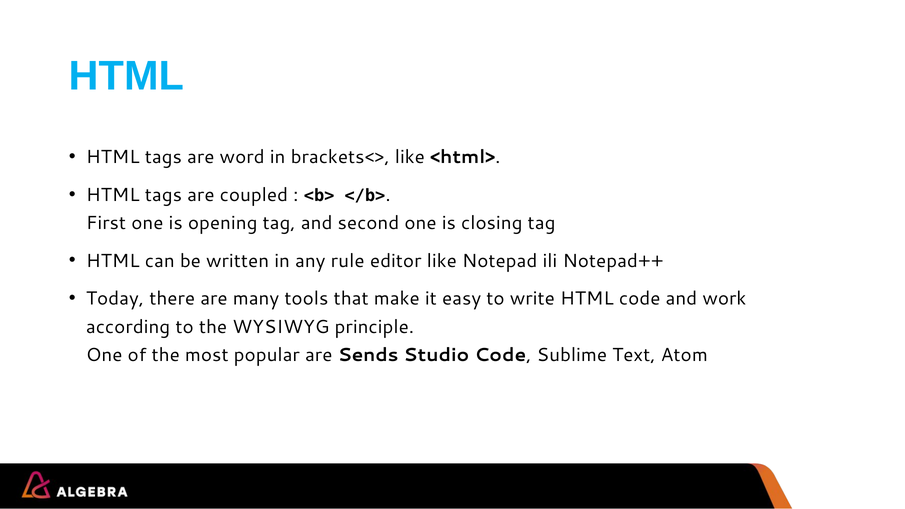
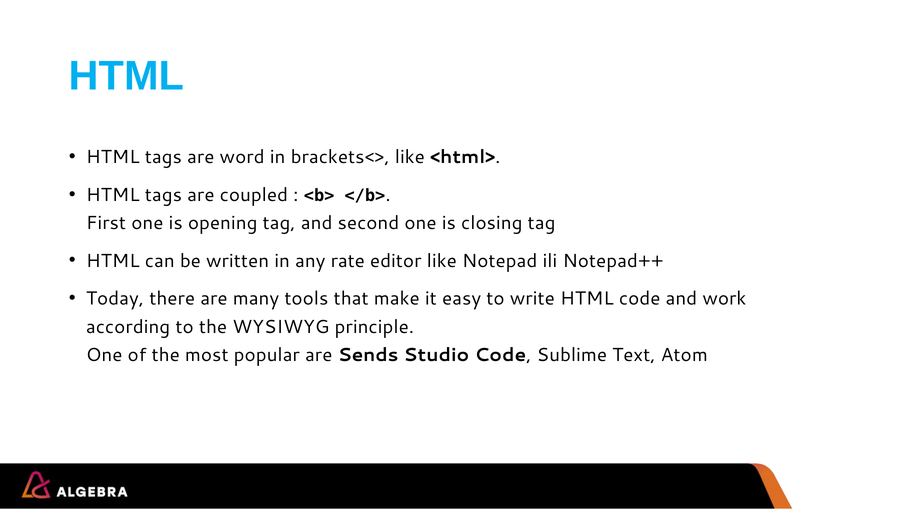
rule: rule -> rate
